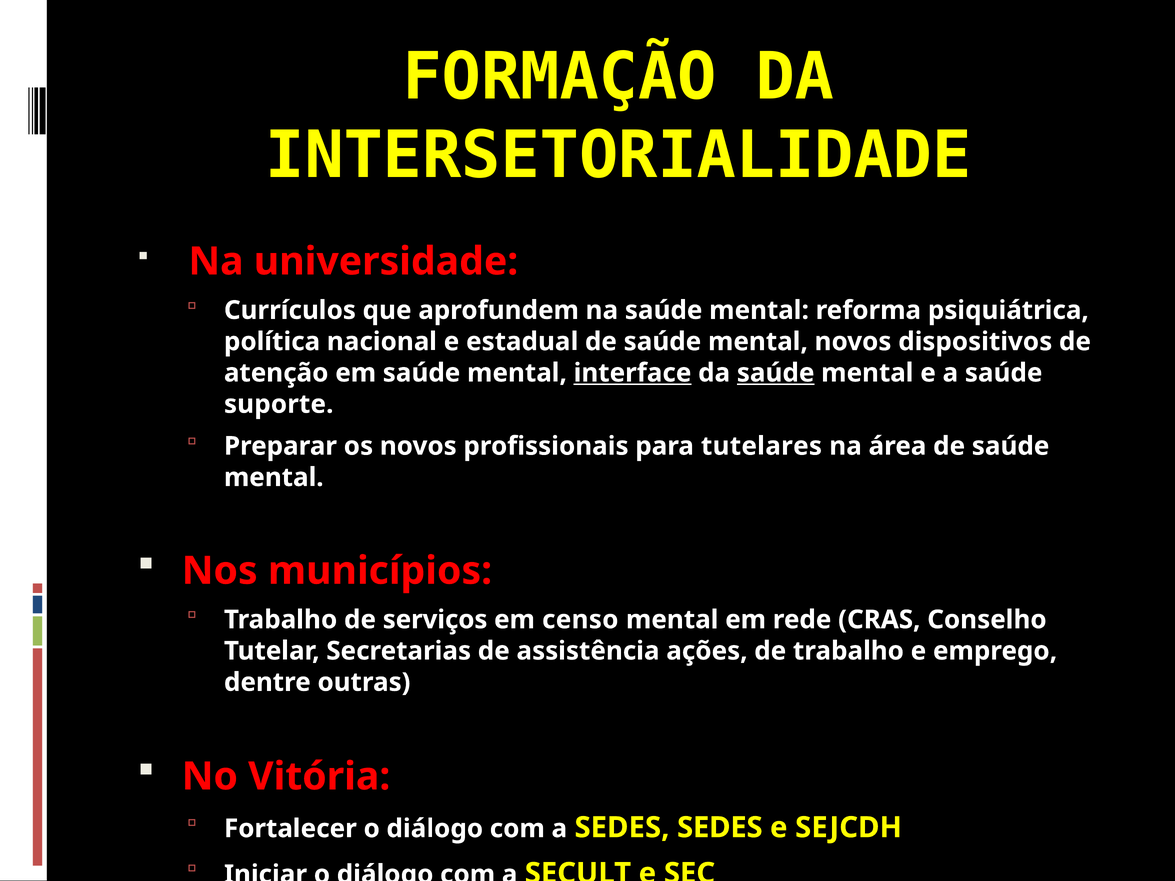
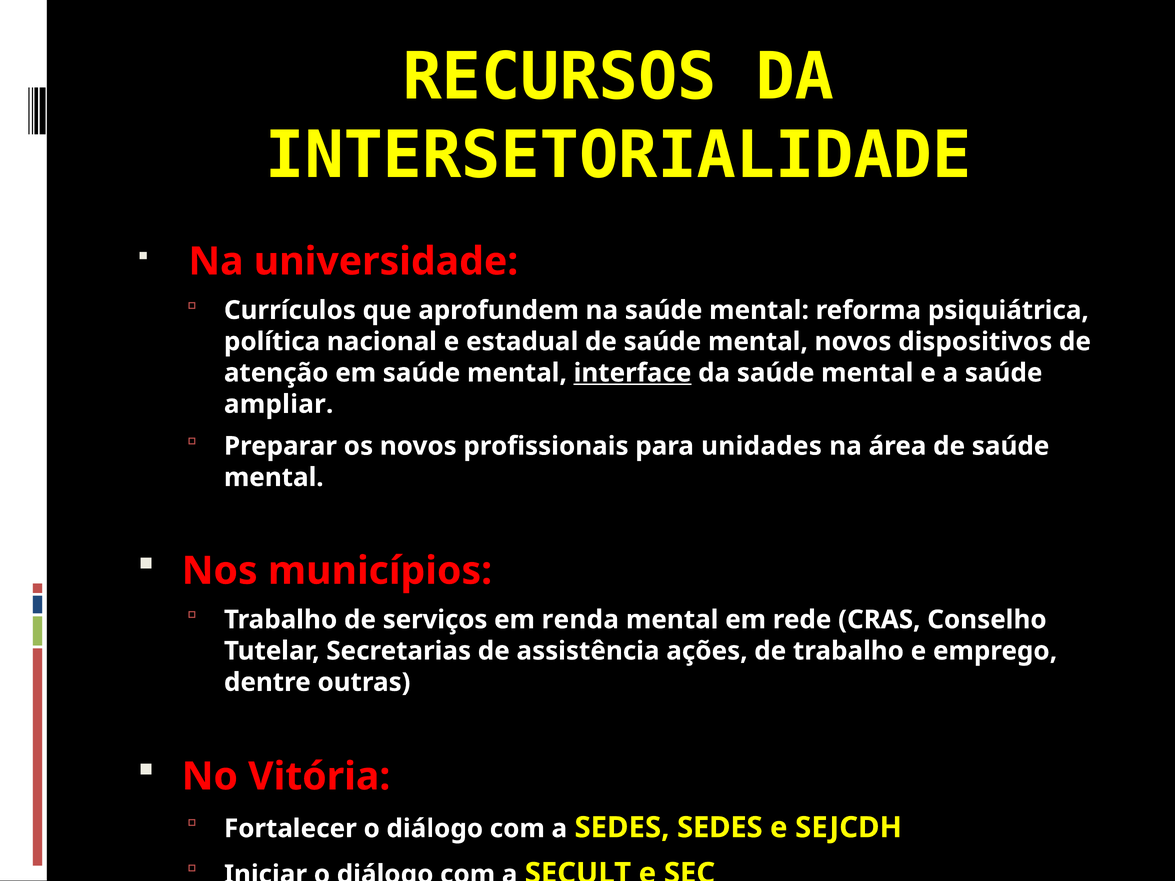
FORMAÇÃO: FORMAÇÃO -> RECURSOS
saúde at (776, 373) underline: present -> none
suporte: suporte -> ampliar
tutelares: tutelares -> unidades
censo: censo -> renda
